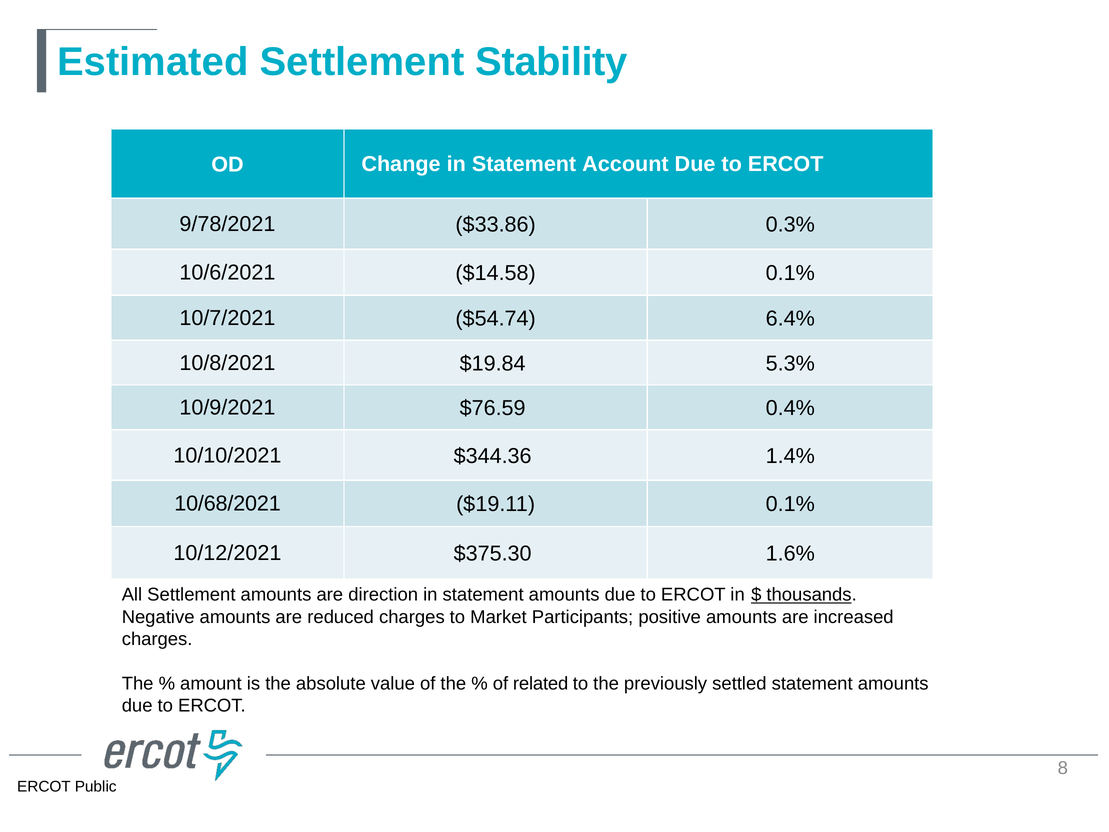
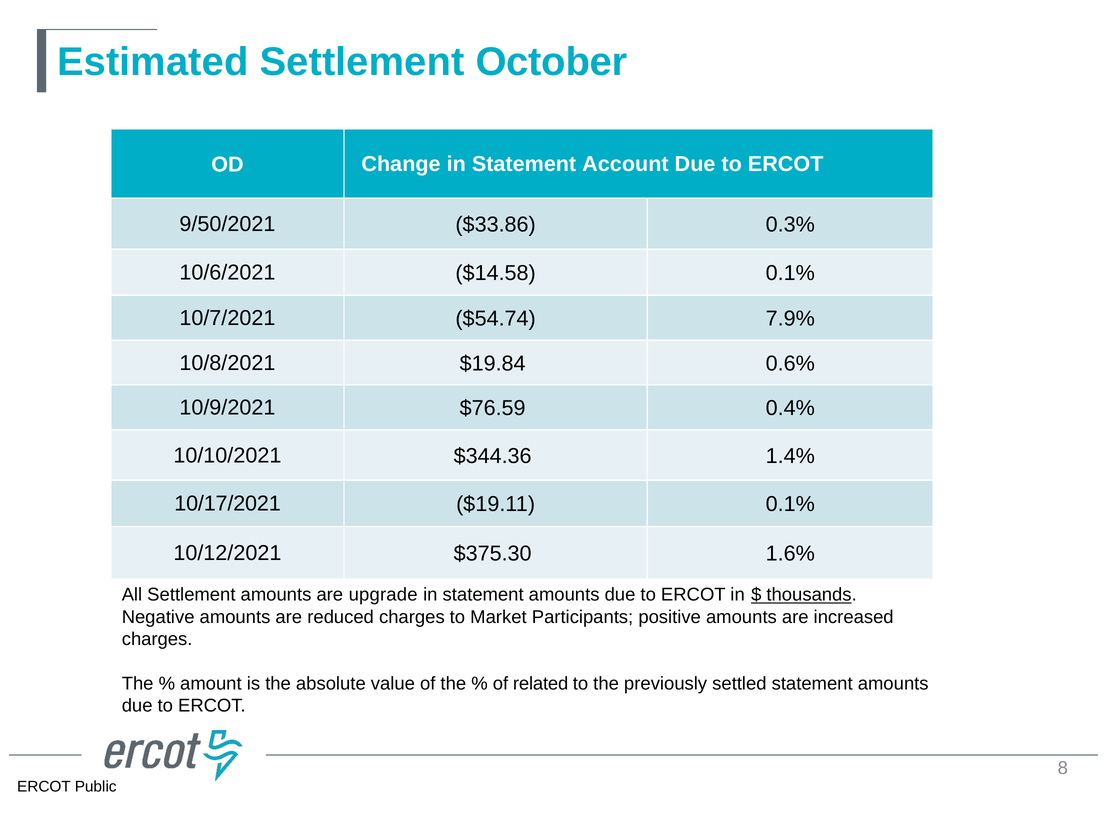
Stability: Stability -> October
9/78/2021: 9/78/2021 -> 9/50/2021
6.4%: 6.4% -> 7.9%
5.3%: 5.3% -> 0.6%
10/68/2021: 10/68/2021 -> 10/17/2021
direction: direction -> upgrade
